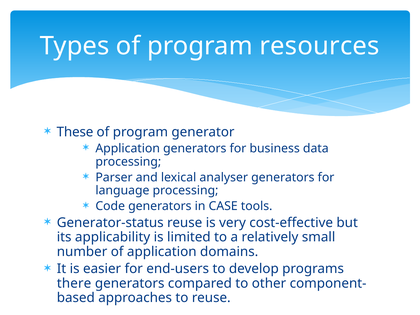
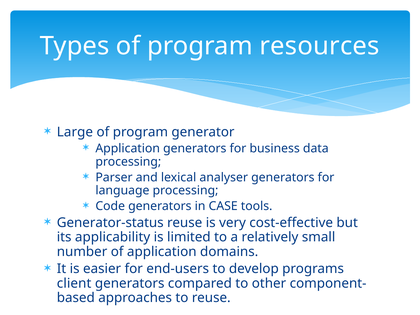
These: These -> Large
there: there -> client
